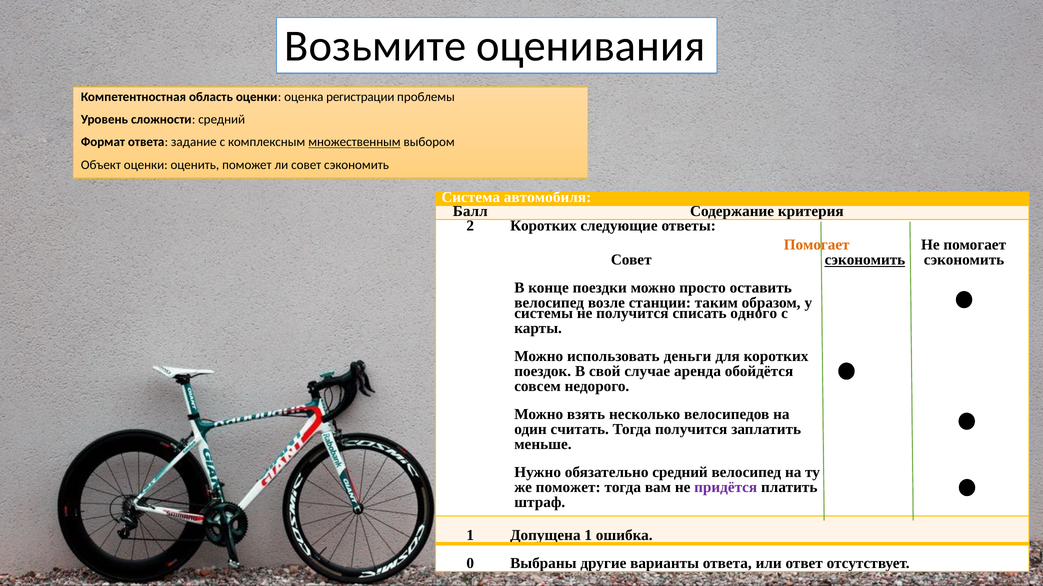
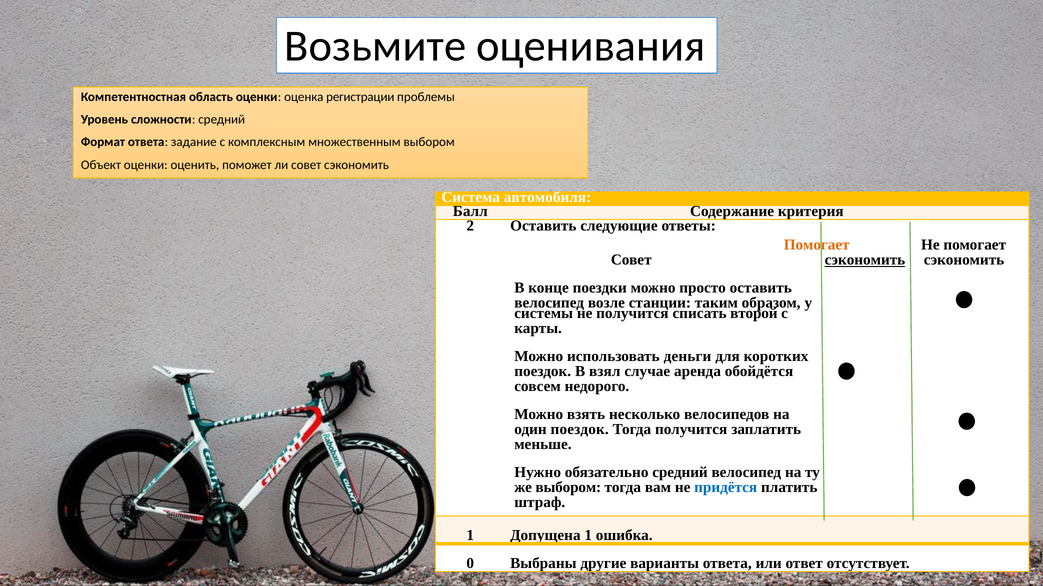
множественным underline: present -> none
2 Коротких: Коротких -> Оставить
одного: одного -> второй
свой: свой -> взял
один считать: считать -> поездок
же поможет: поможет -> выбором
придётся colour: purple -> blue
